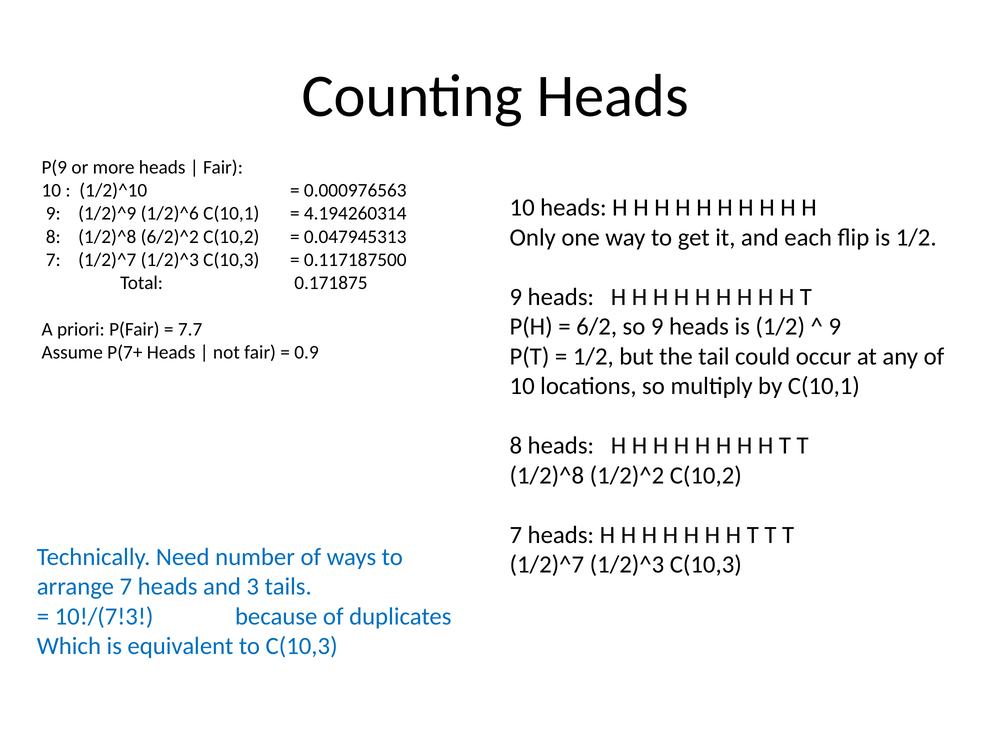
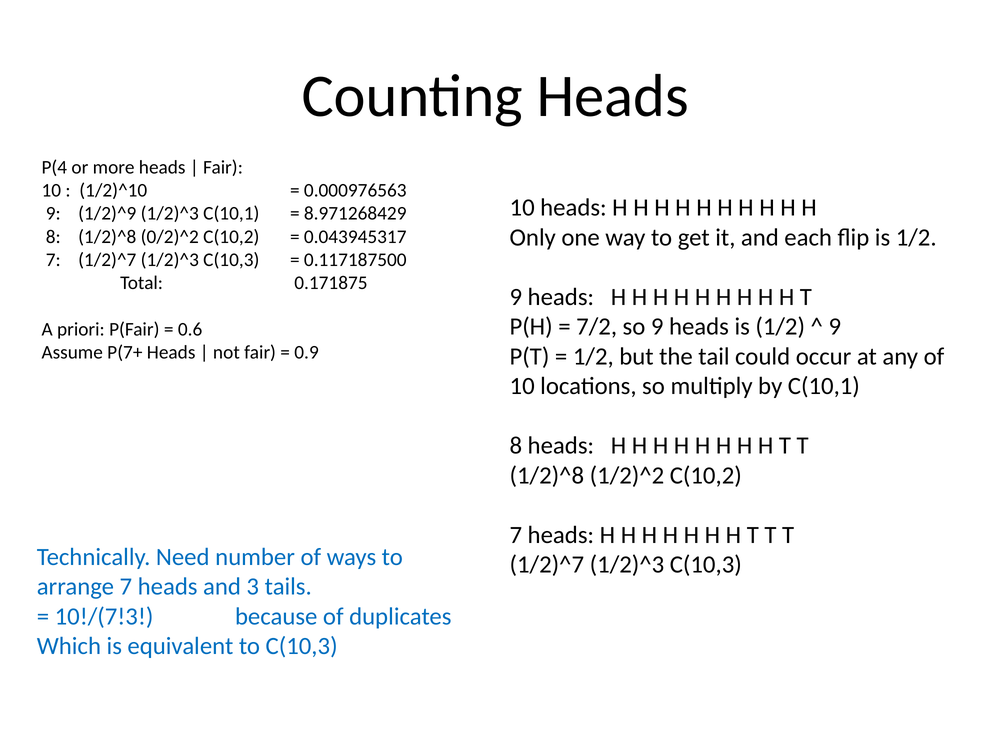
P(9: P(9 -> P(4
1/2)^9 1/2)^6: 1/2)^6 -> 1/2)^3
4.194260314: 4.194260314 -> 8.971268429
6/2)^2: 6/2)^2 -> 0/2)^2
0.047945313: 0.047945313 -> 0.043945317
6/2: 6/2 -> 7/2
7.7: 7.7 -> 0.6
